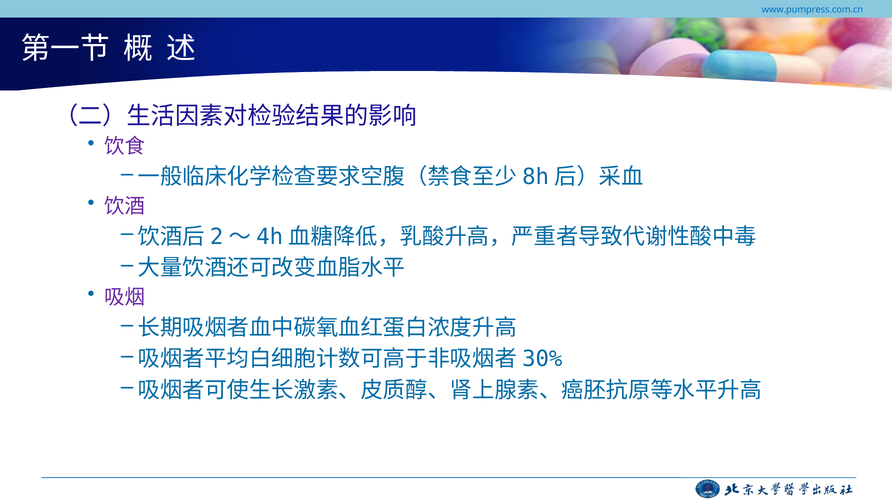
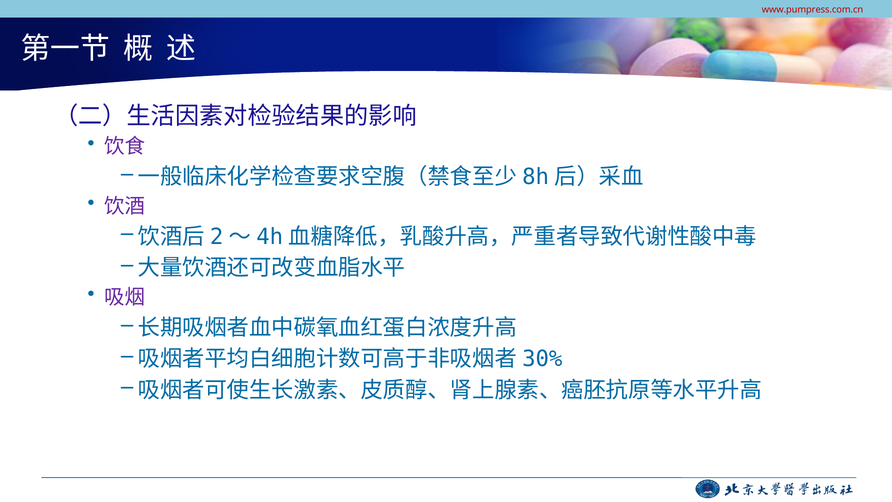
www.pumpress.com.cn colour: blue -> red
